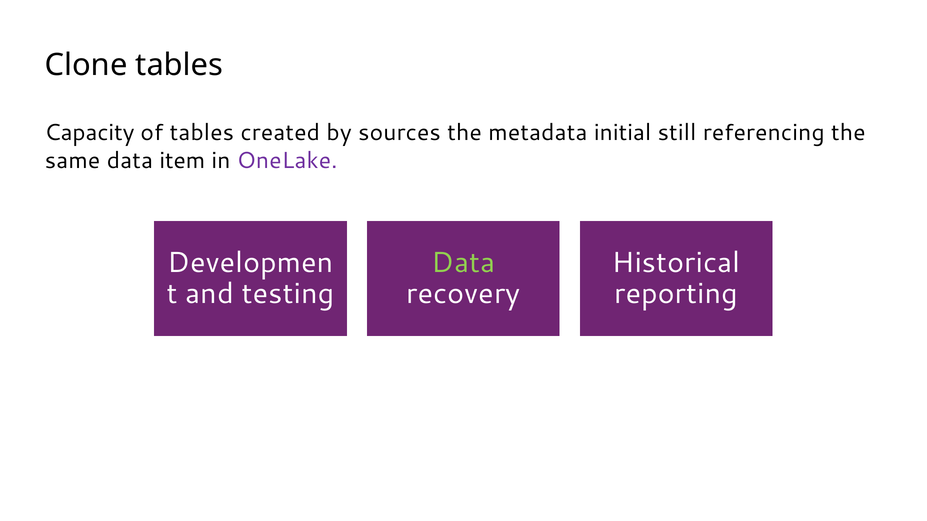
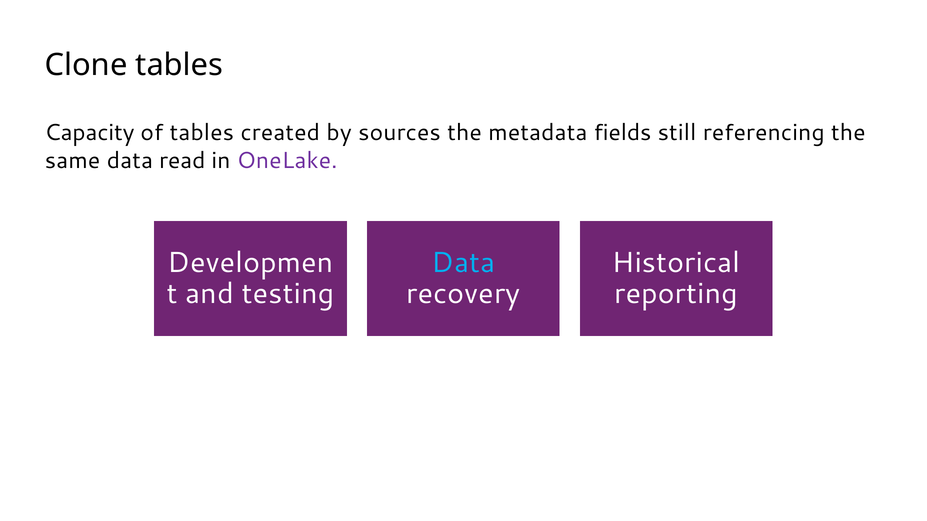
initial: initial -> fields
item: item -> read
Data at (463, 263) colour: light green -> light blue
